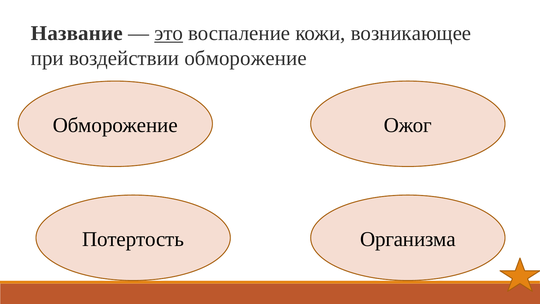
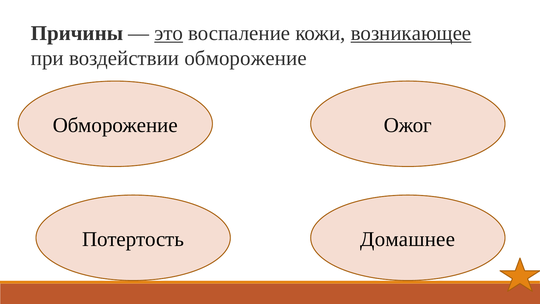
Название: Название -> Причины
возникающее underline: none -> present
Организма: Организма -> Домашнее
